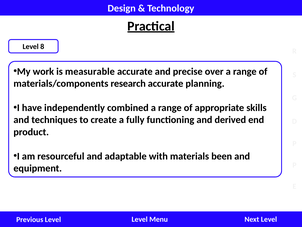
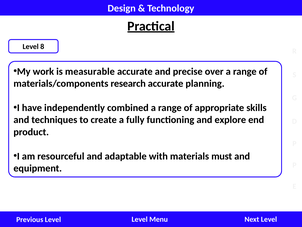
derived: derived -> explore
been: been -> must
